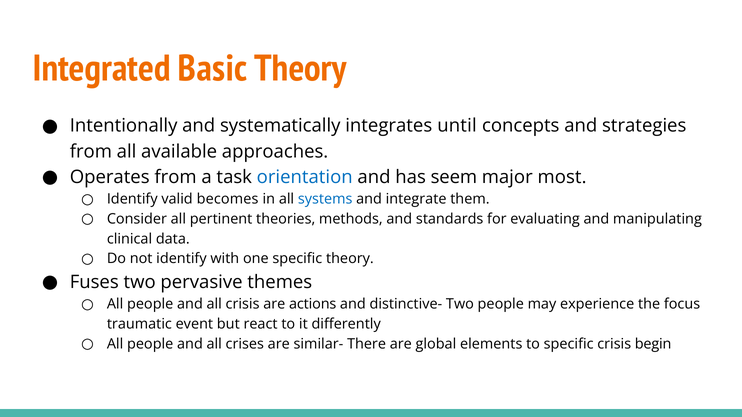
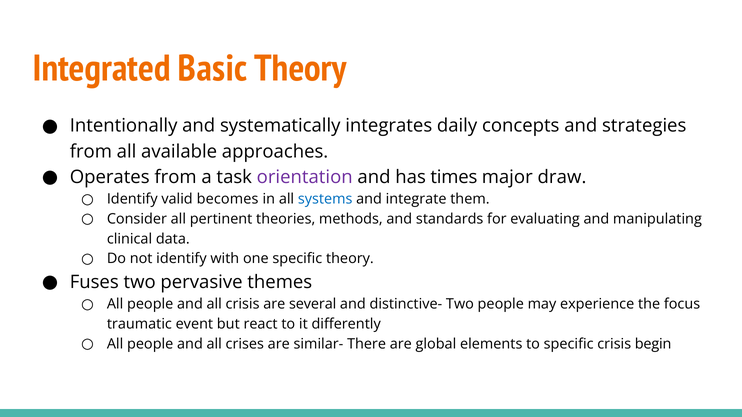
until: until -> daily
orientation colour: blue -> purple
seem: seem -> times
most: most -> draw
actions: actions -> several
